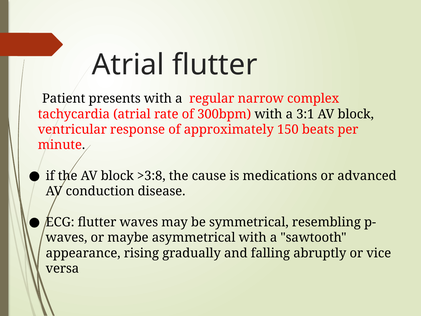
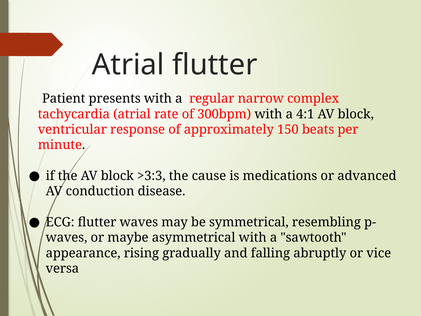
3:1: 3:1 -> 4:1
>3:8: >3:8 -> >3:3
